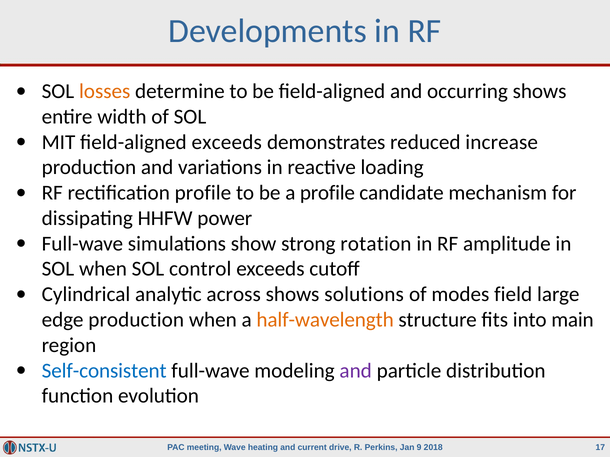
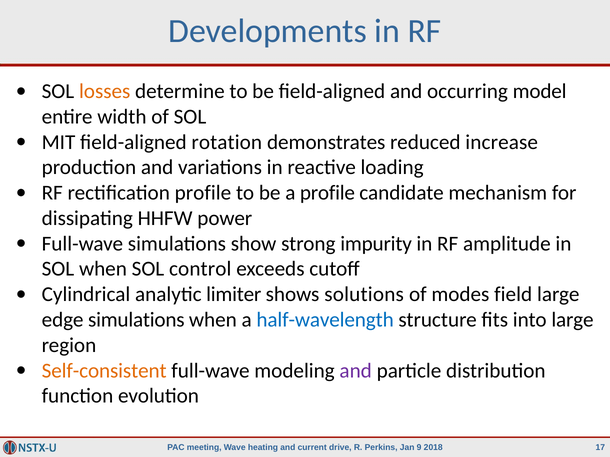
occurring shows: shows -> model
field-aligned exceeds: exceeds -> rotation
rotation: rotation -> impurity
across: across -> limiter
edge production: production -> simulations
half-wavelength colour: orange -> blue
into main: main -> large
Self-consistent colour: blue -> orange
